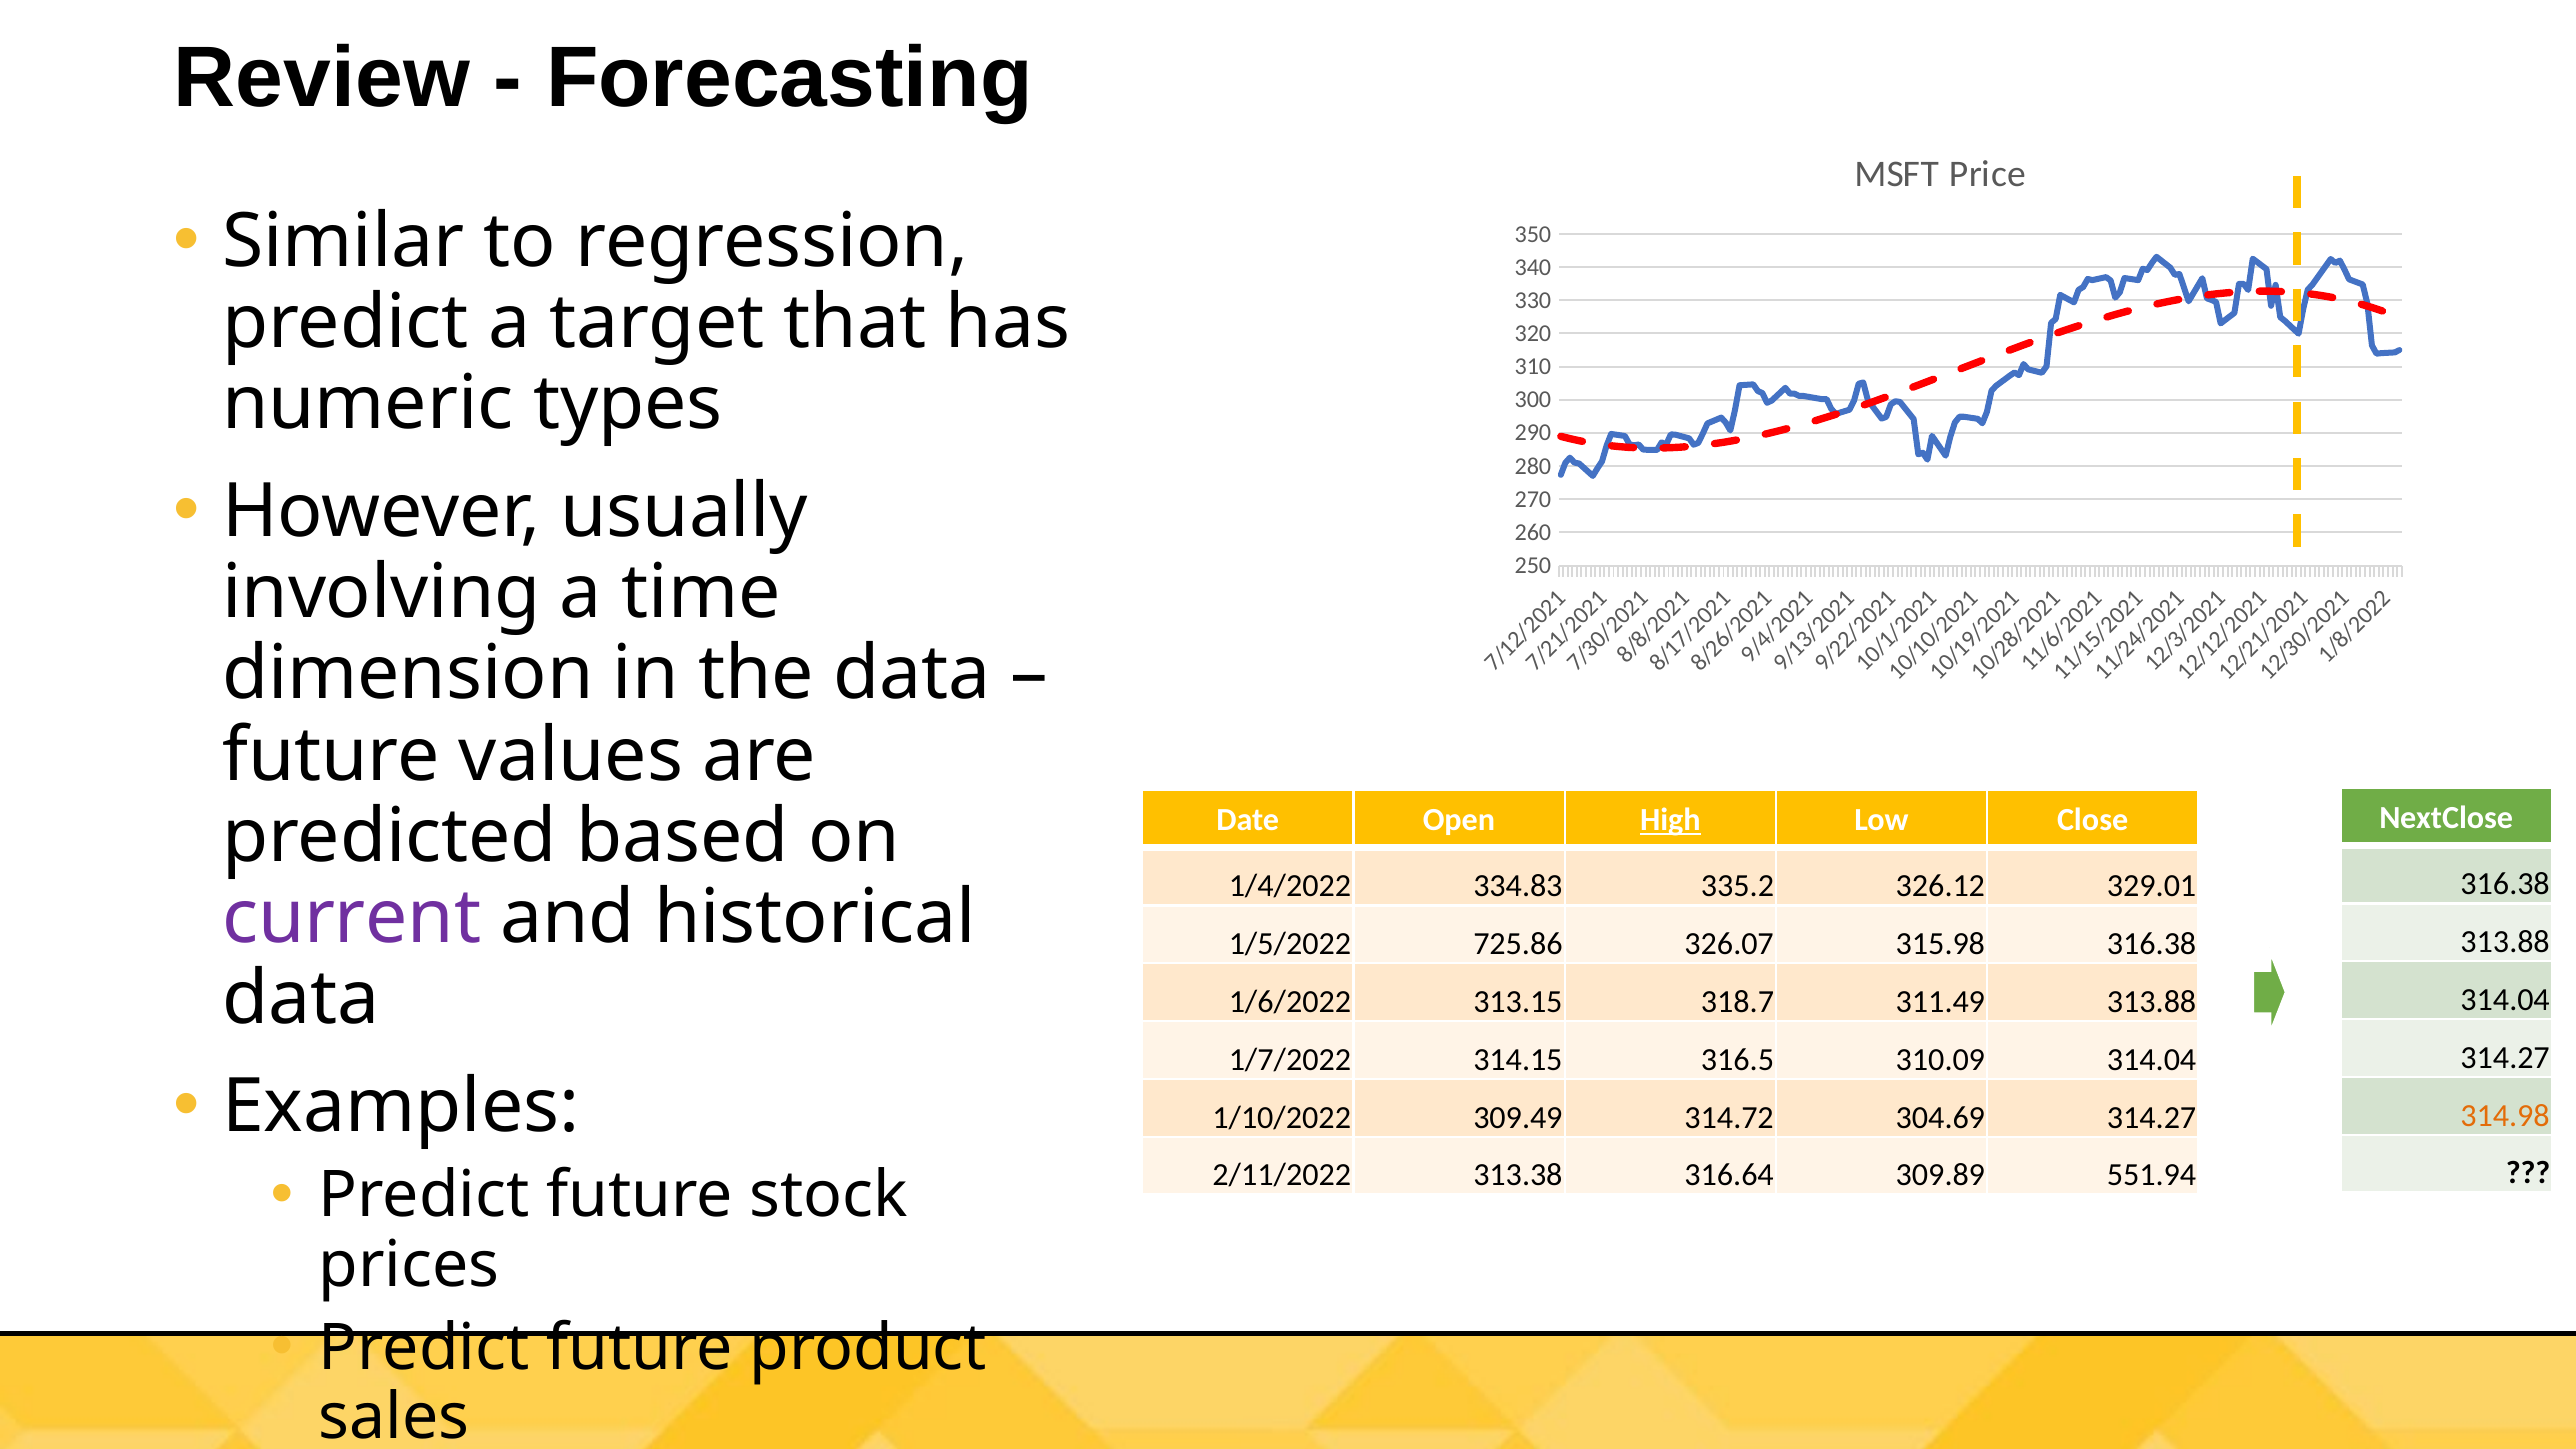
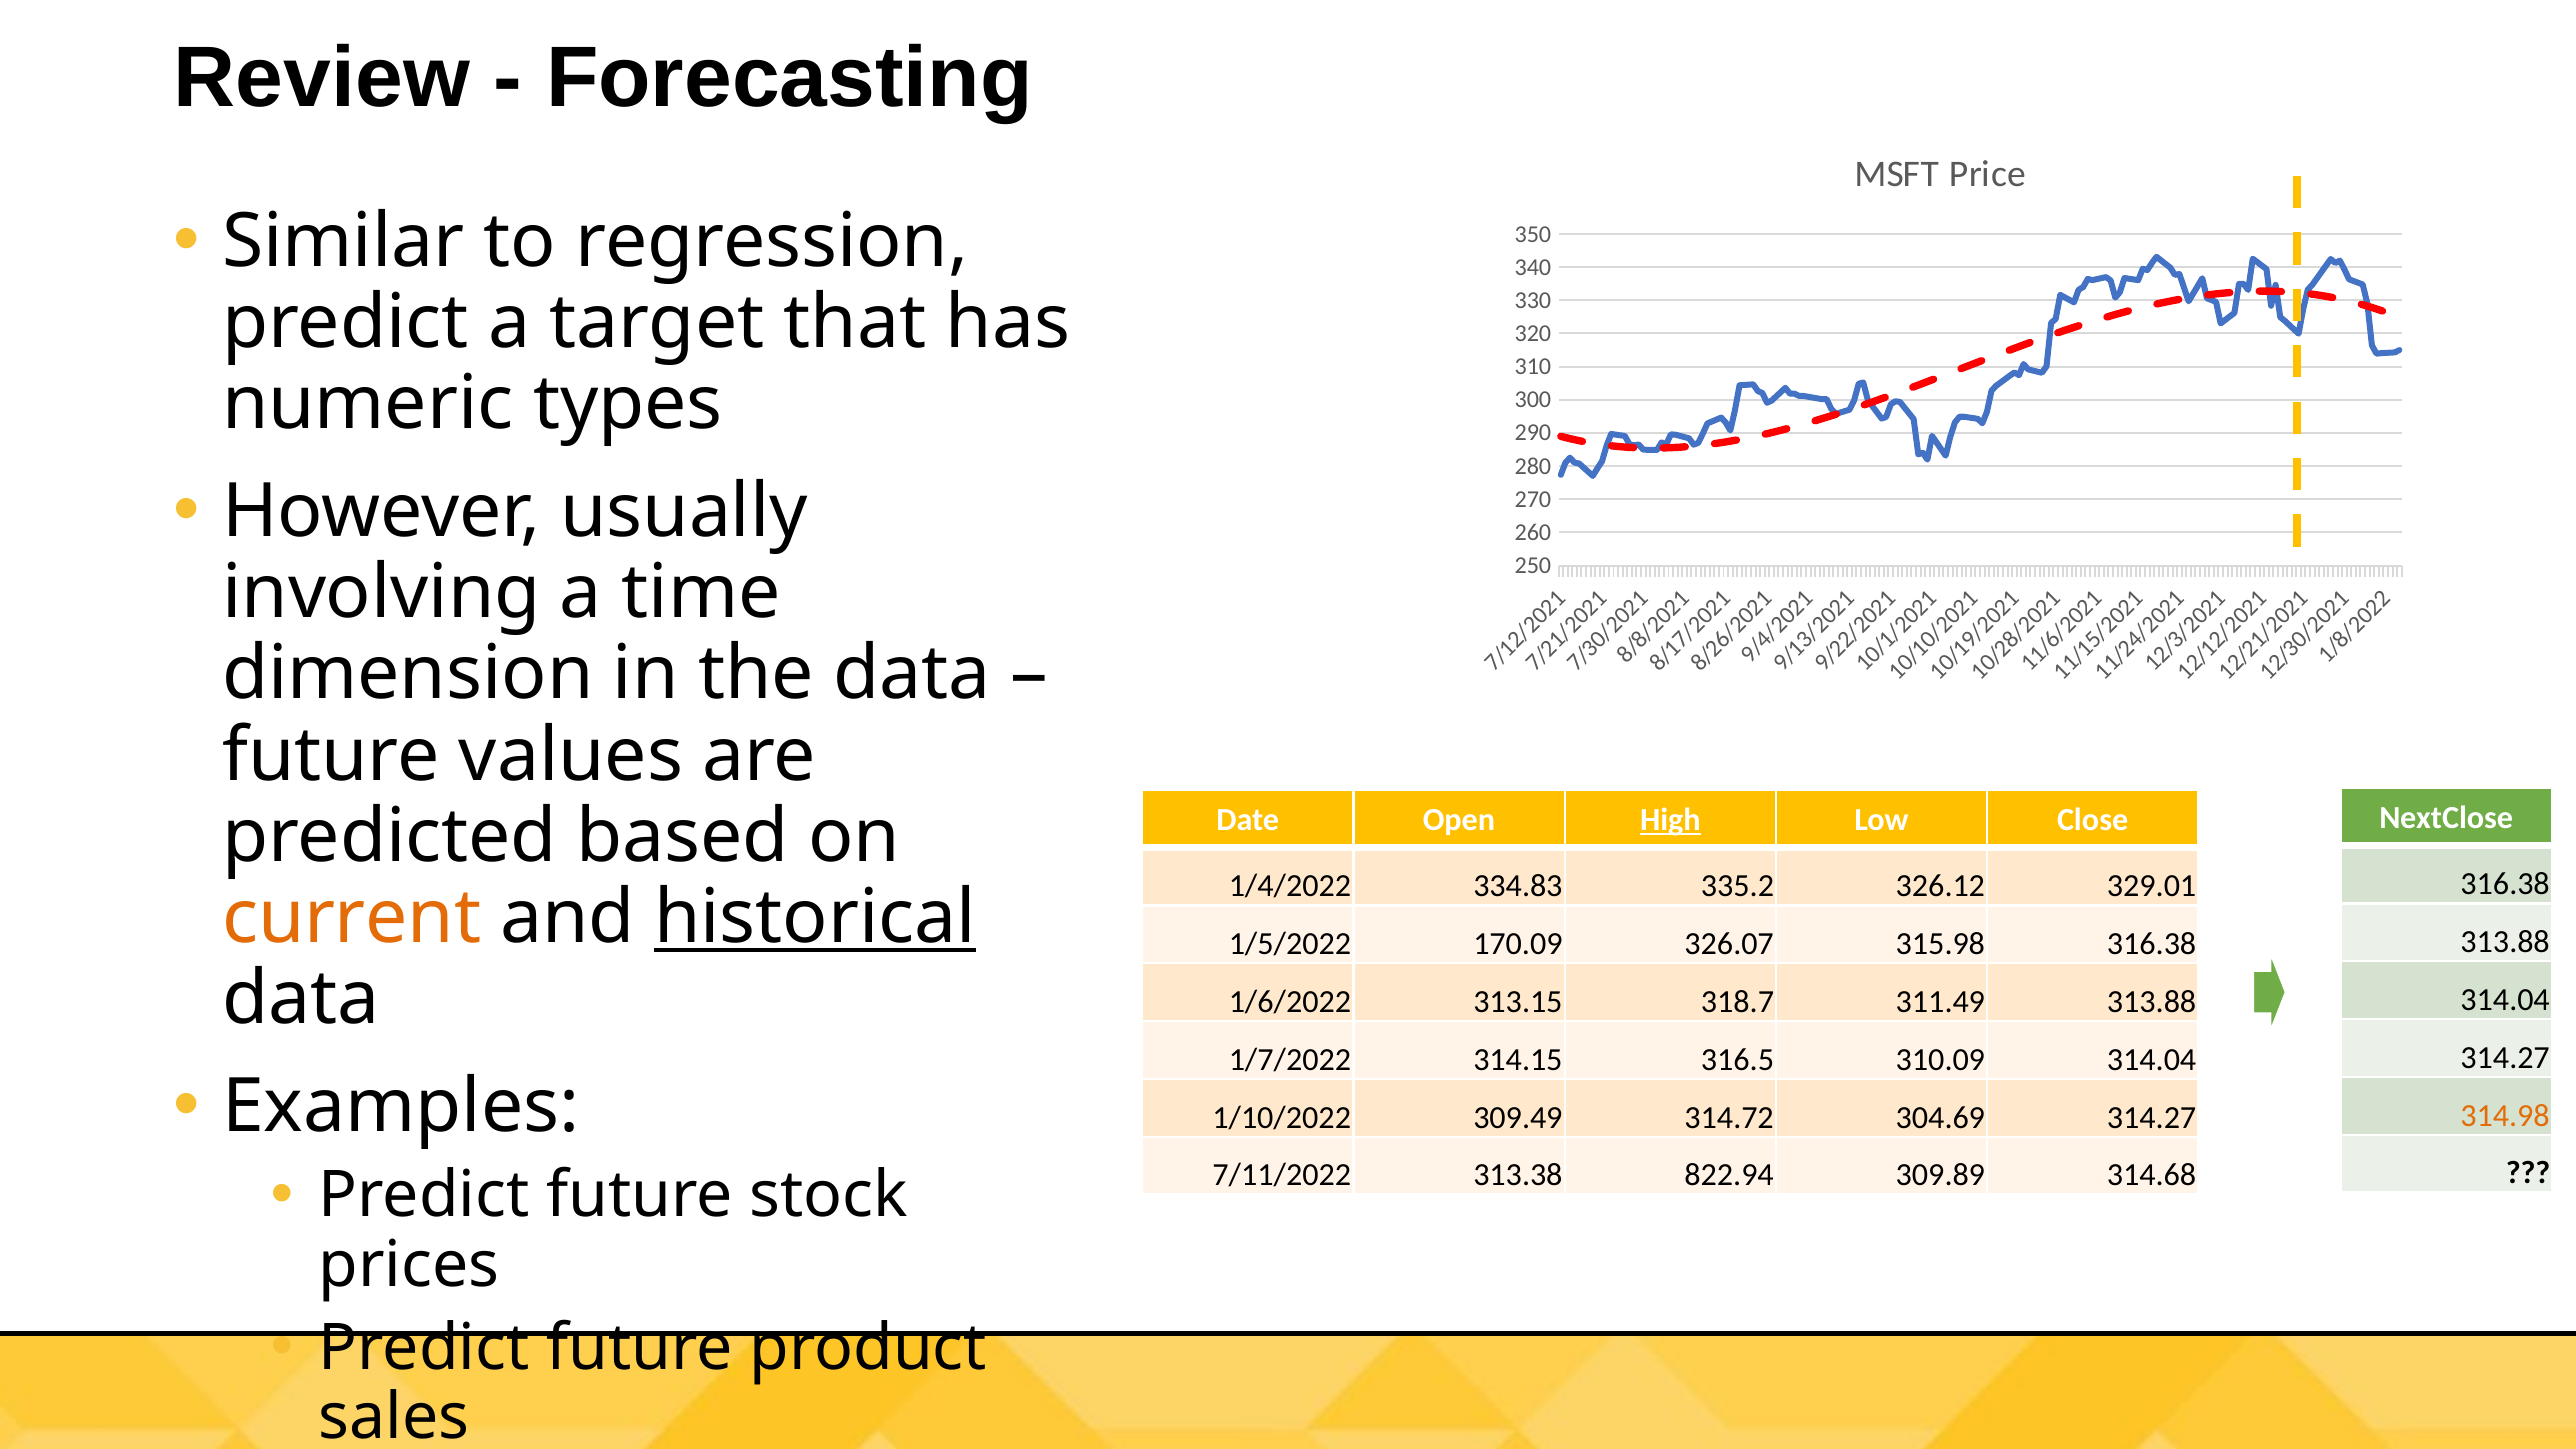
current colour: purple -> orange
historical underline: none -> present
725.86: 725.86 -> 170.09
2/11/2022: 2/11/2022 -> 7/11/2022
316.64: 316.64 -> 822.94
551.94: 551.94 -> 314.68
